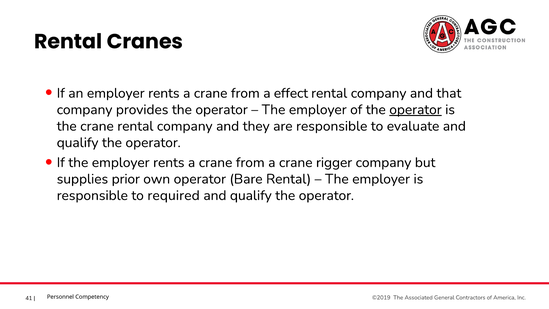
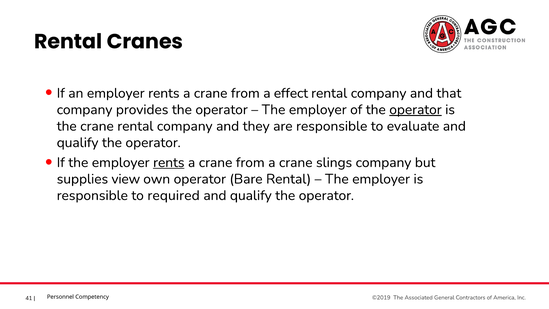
rents at (169, 162) underline: none -> present
rigger: rigger -> slings
prior: prior -> view
